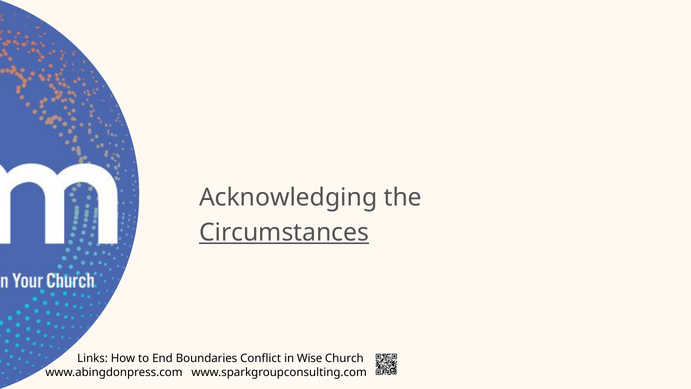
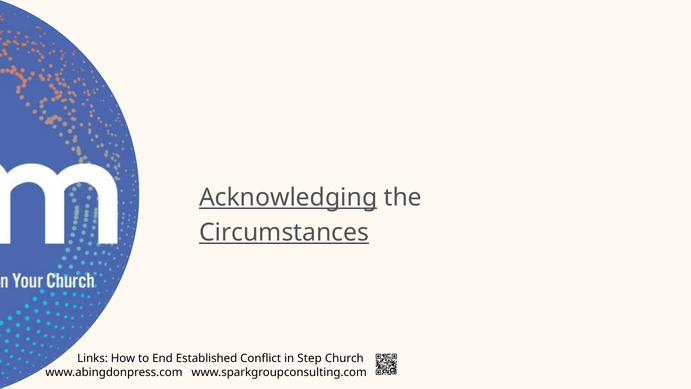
Acknowledging underline: none -> present
Boundaries: Boundaries -> Established
Wise: Wise -> Step
